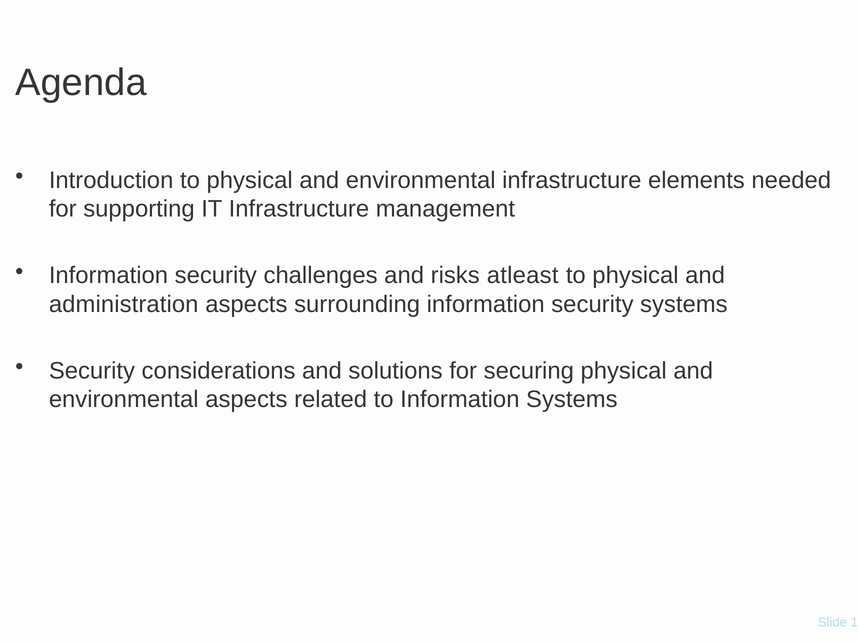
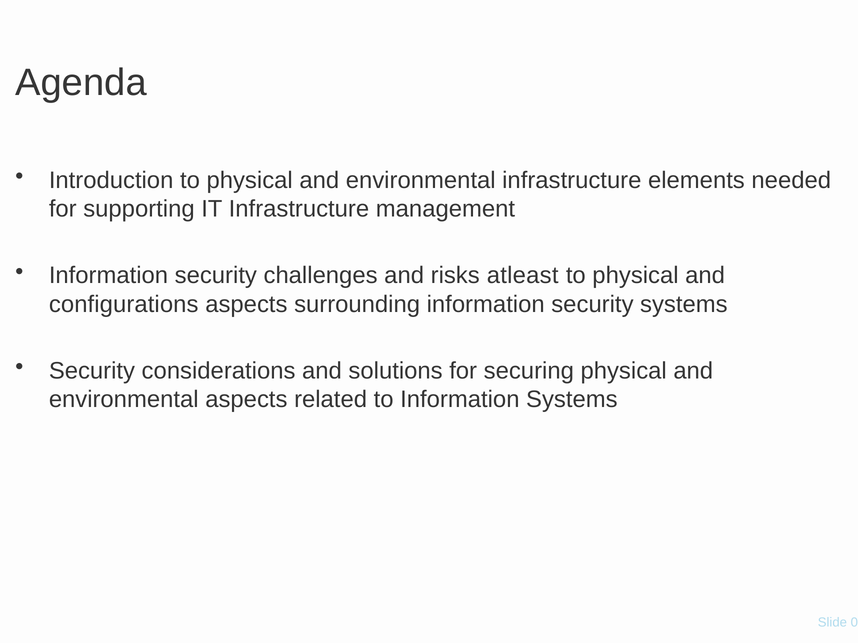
administration: administration -> configurations
1: 1 -> 0
